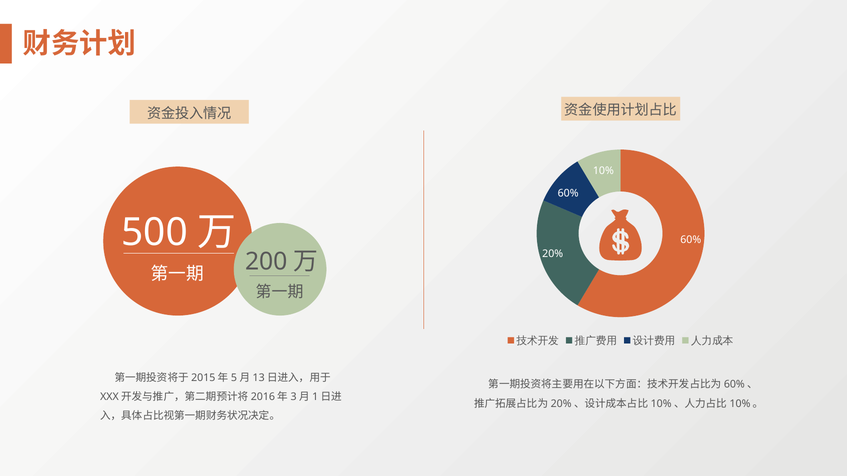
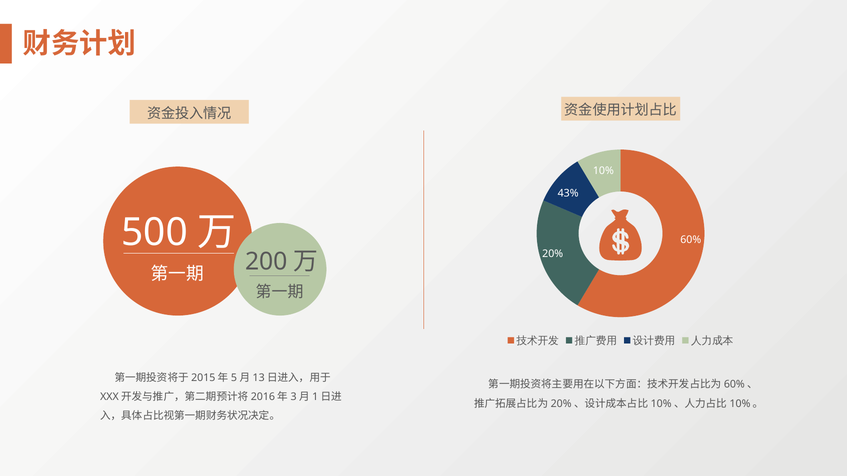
60% at (568, 193): 60% -> 43%
